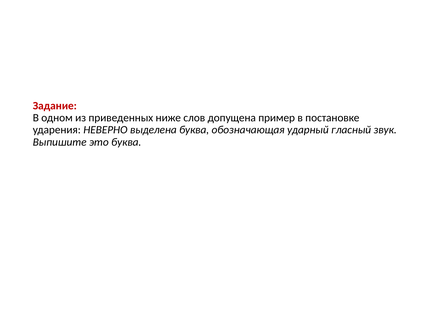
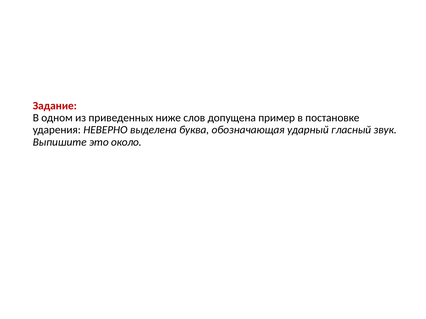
это буква: буква -> около
